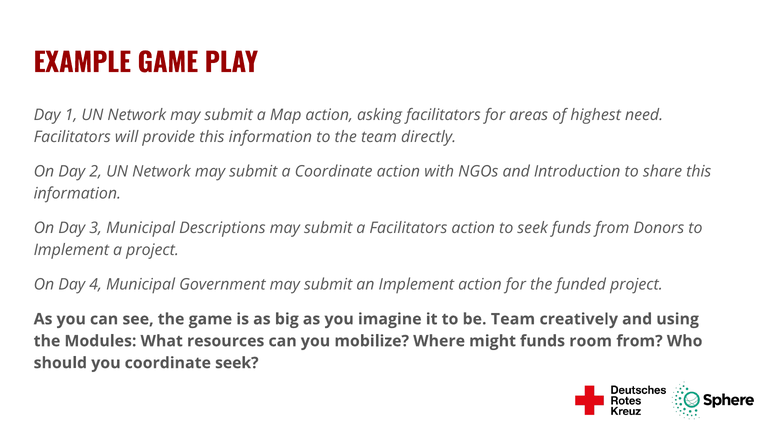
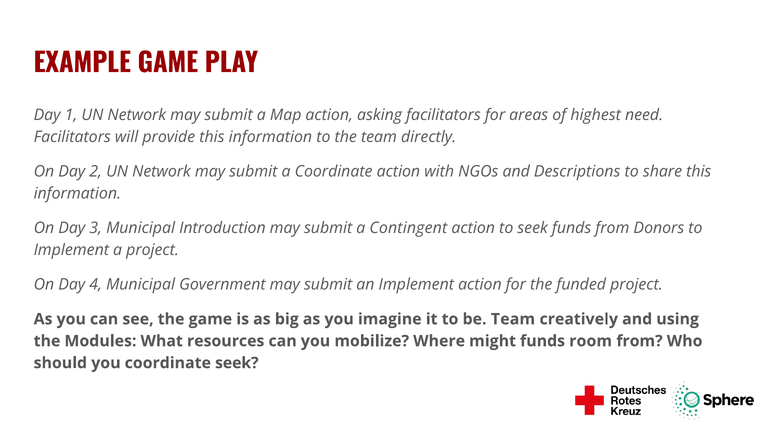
Introduction: Introduction -> Descriptions
Descriptions: Descriptions -> Introduction
a Facilitators: Facilitators -> Contingent
